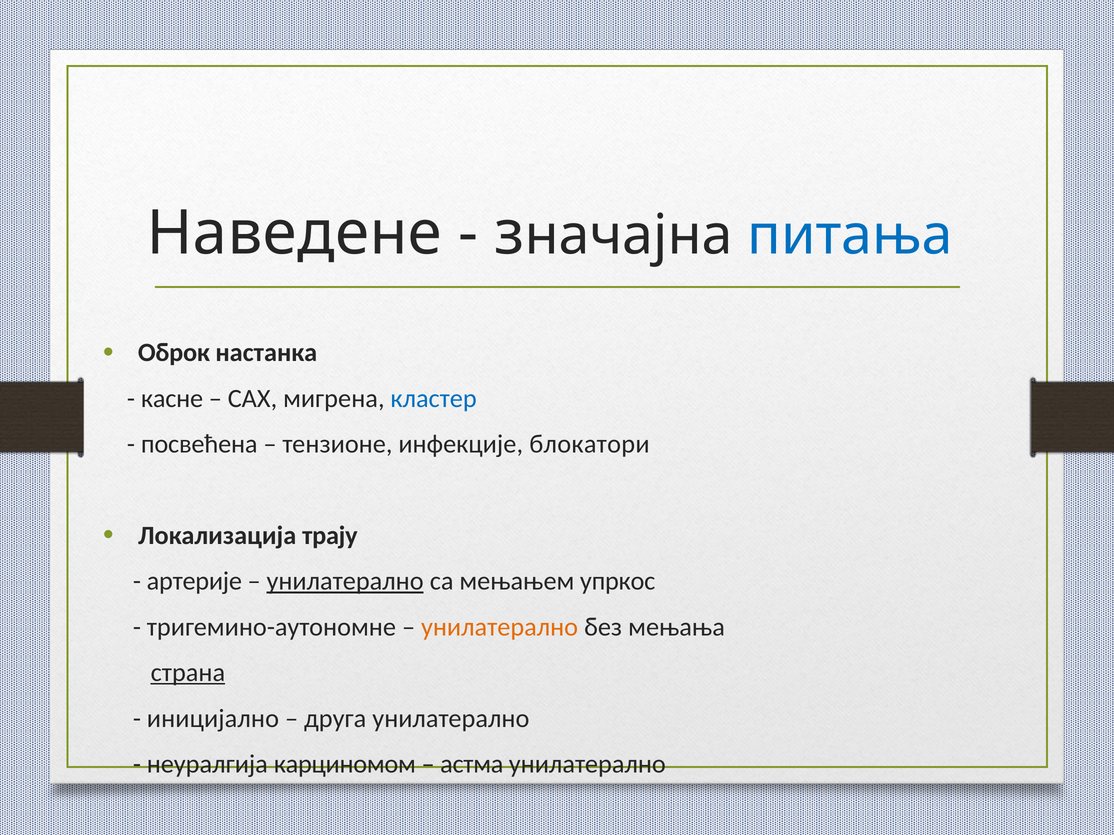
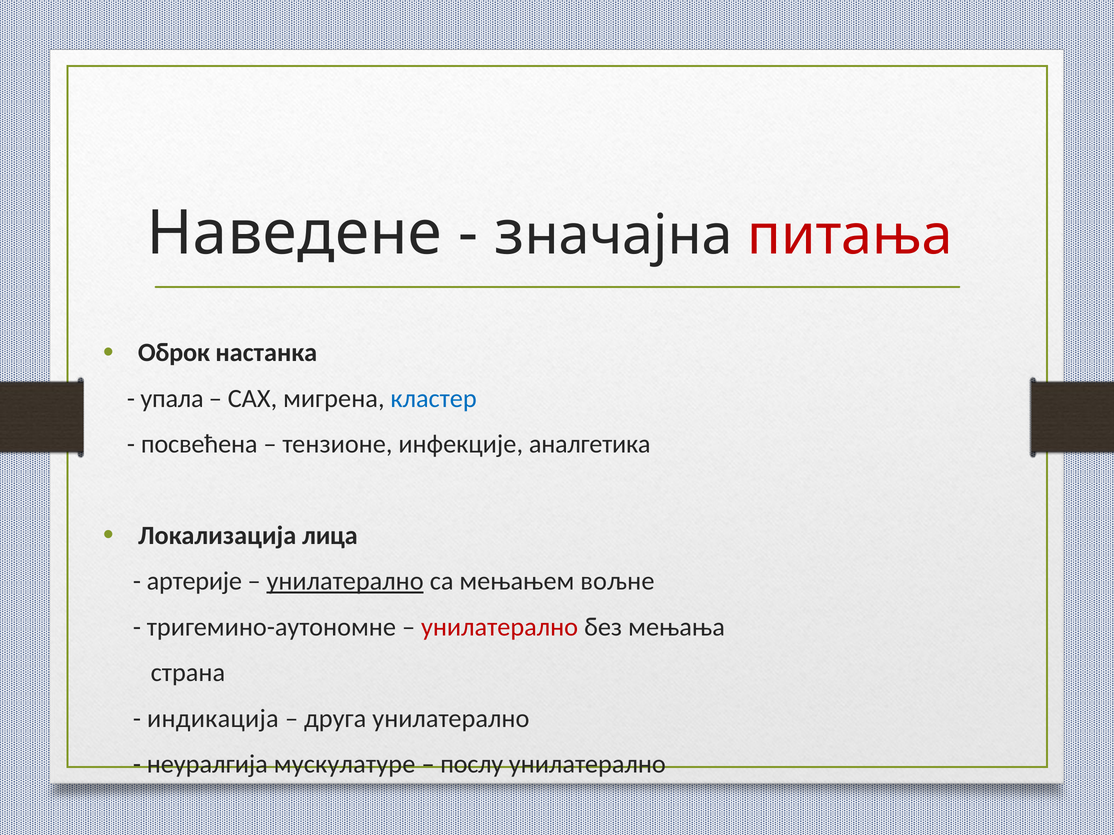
питања colour: blue -> red
кaснe: кaснe -> упала
блокатори: блокатори -> аналгетика
трају: трају -> лица
упркос: упркос -> вољне
унилатерално at (500, 627) colour: orange -> red
страна underline: present -> none
иницијално: иницијално -> индикација
карциномом: карциномом -> мускулатуре
aстмa: aстмa -> послу
